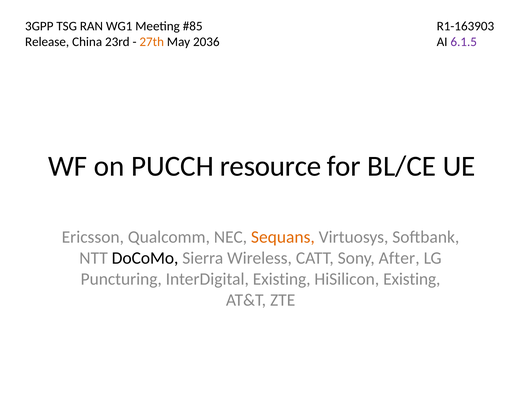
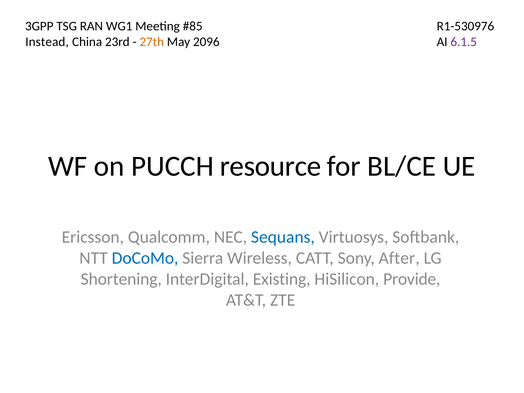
R1-163903: R1-163903 -> R1-530976
Release: Release -> Instead
2036: 2036 -> 2096
Sequans colour: orange -> blue
DoCoMo colour: black -> blue
Puncturing: Puncturing -> Shortening
HiSilicon Existing: Existing -> Provide
